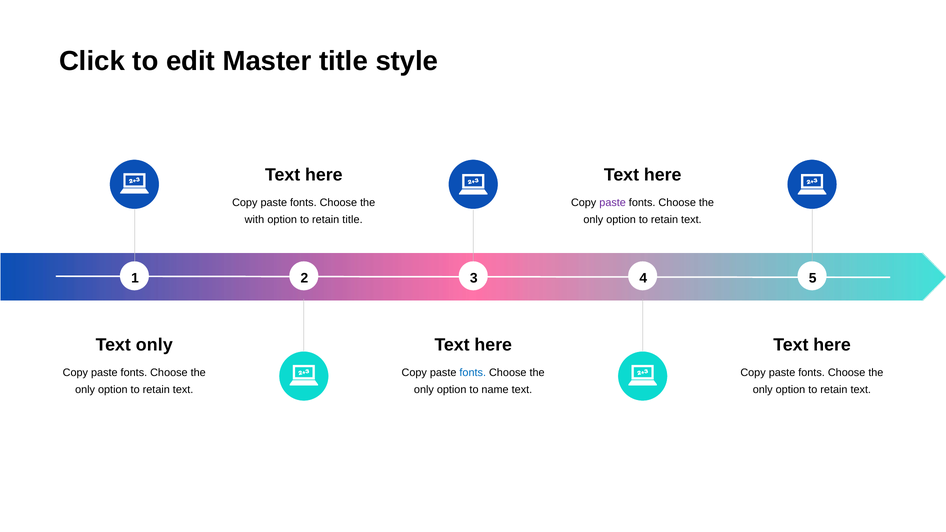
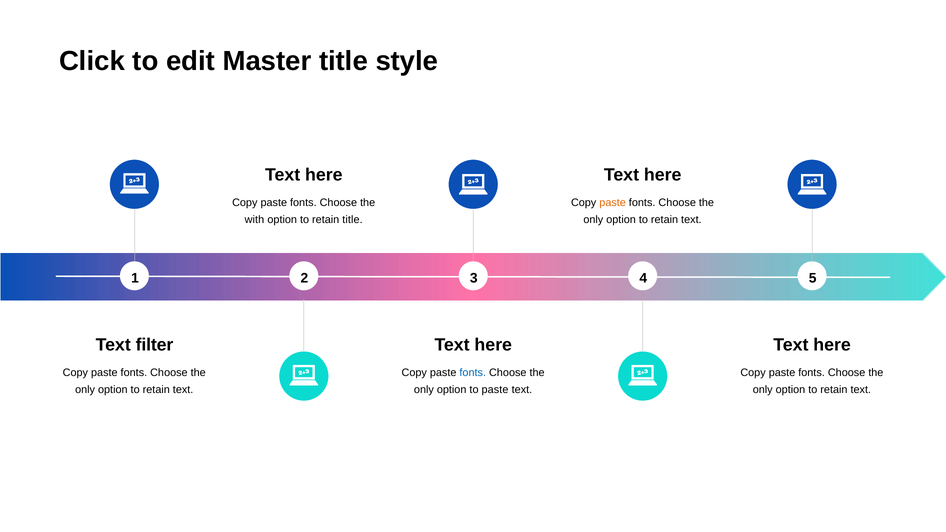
paste at (613, 203) colour: purple -> orange
Text only: only -> filter
to name: name -> paste
